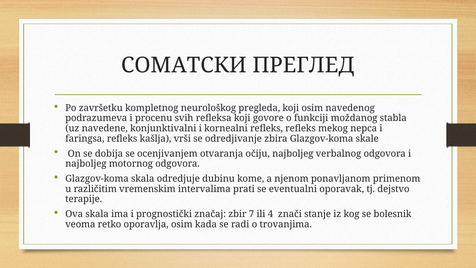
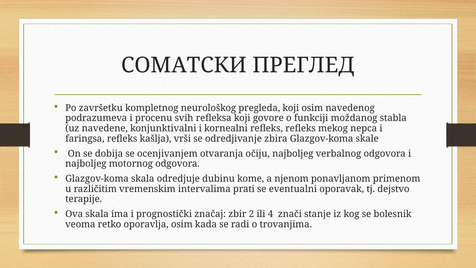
7: 7 -> 2
